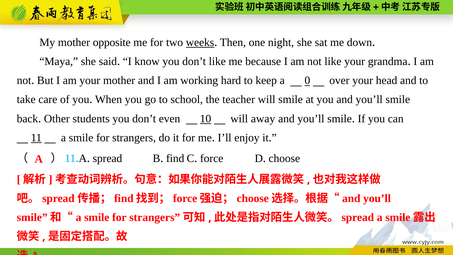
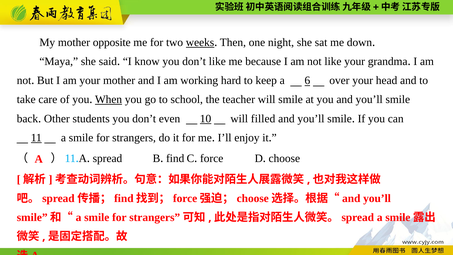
0: 0 -> 6
When underline: none -> present
away: away -> filled
